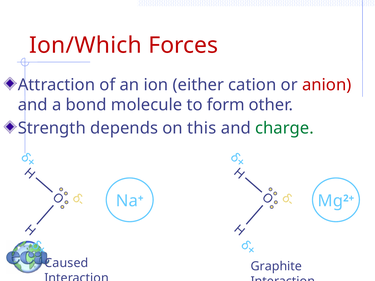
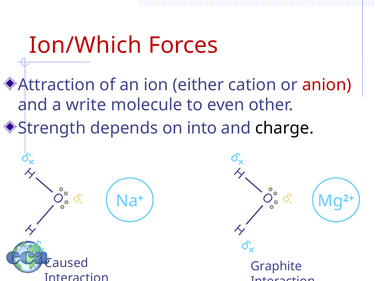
bond: bond -> write
form: form -> even
this: this -> into
charge colour: green -> black
